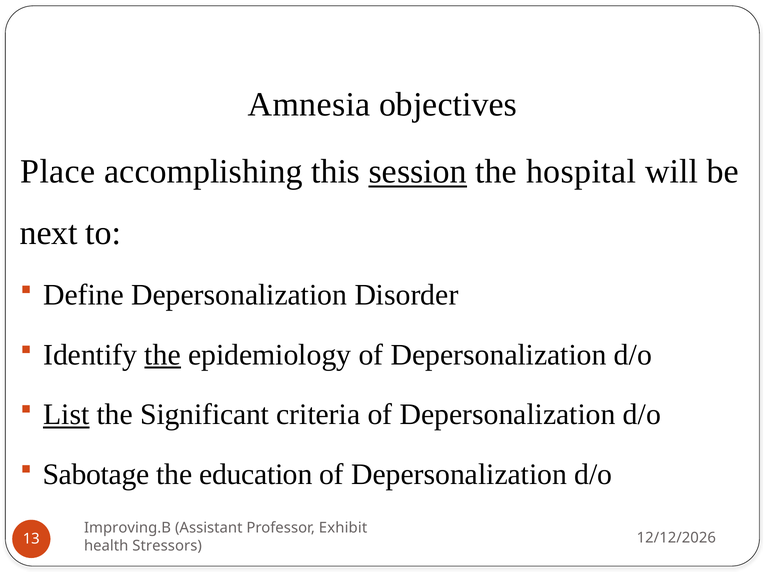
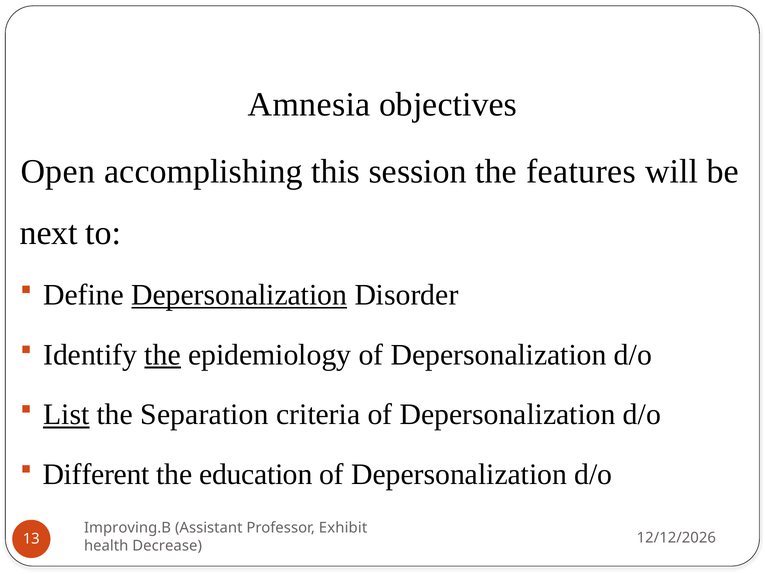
Place: Place -> Open
session underline: present -> none
hospital: hospital -> features
Depersonalization at (239, 295) underline: none -> present
Significant: Significant -> Separation
Sabotage: Sabotage -> Different
Stressors: Stressors -> Decrease
